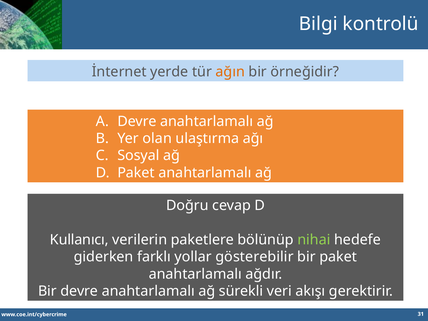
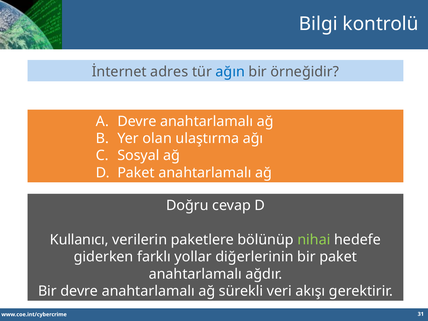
yerde: yerde -> adres
ağın colour: orange -> blue
gösterebilir: gösterebilir -> diğerlerinin
